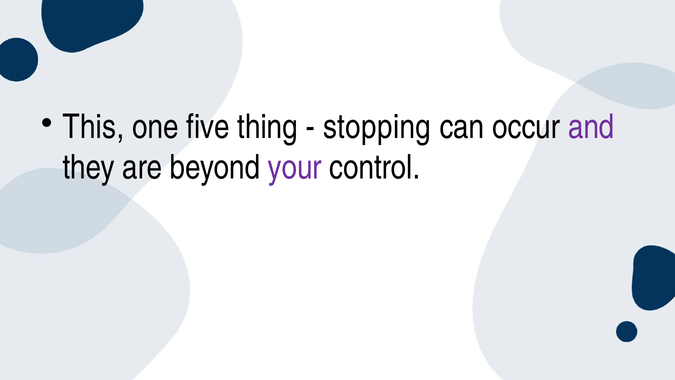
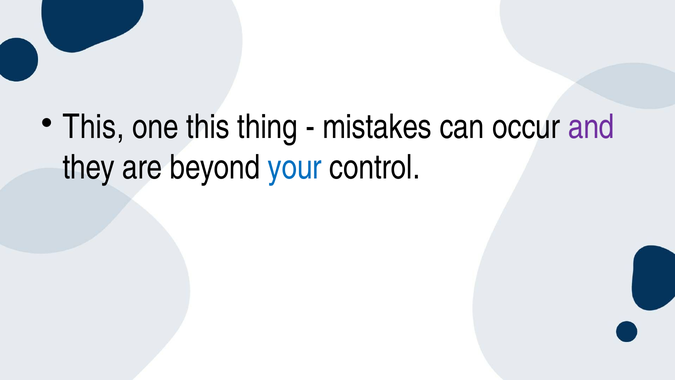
one five: five -> this
stopping: stopping -> mistakes
your colour: purple -> blue
